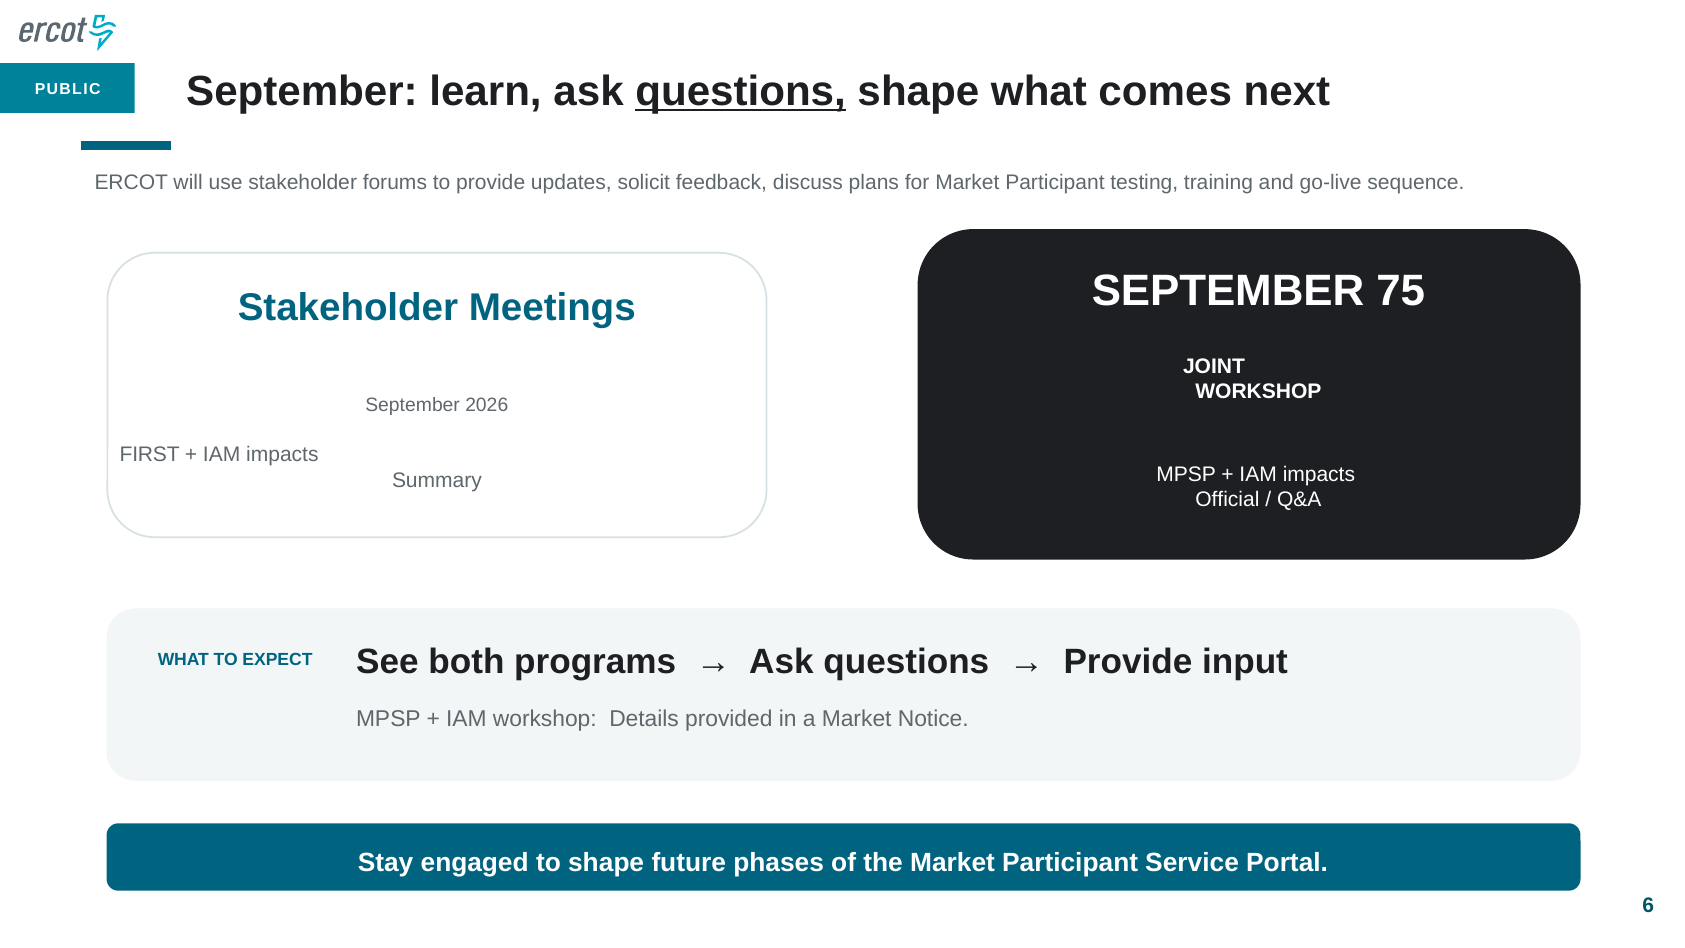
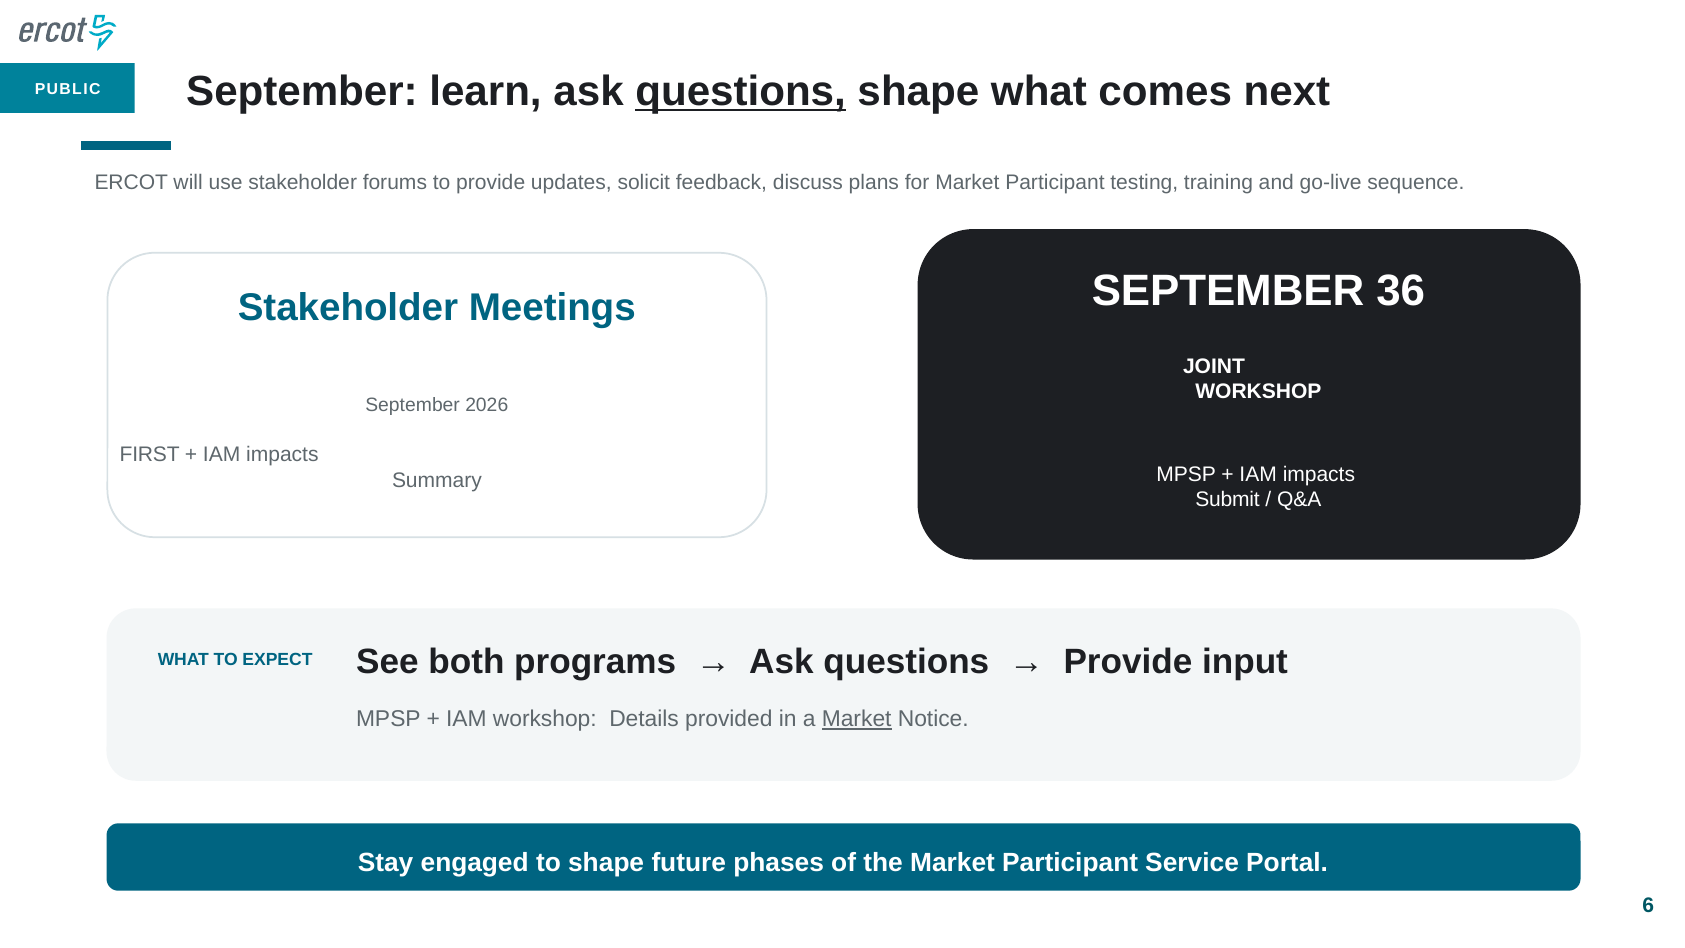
75: 75 -> 36
Official: Official -> Submit
Market at (857, 719) underline: none -> present
